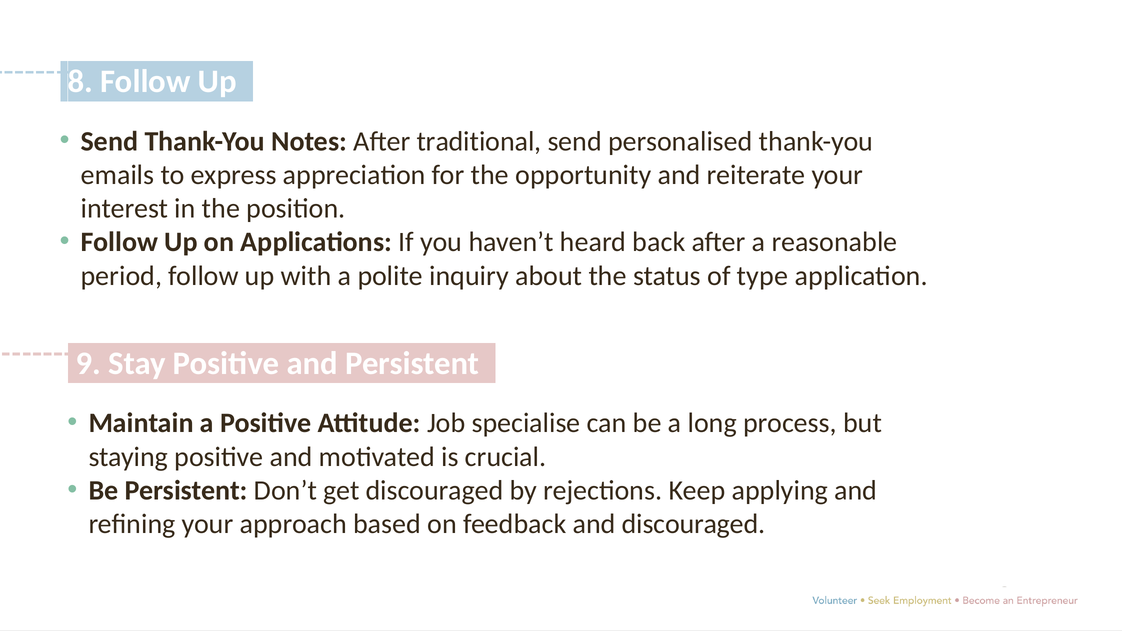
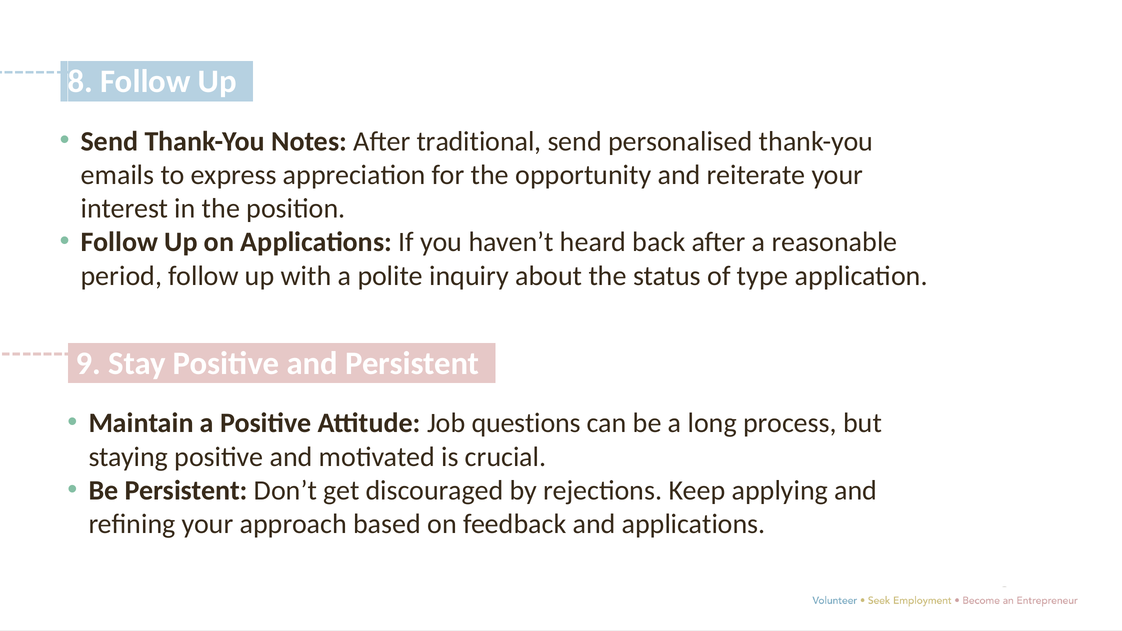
specialise: specialise -> questions
and discouraged: discouraged -> applications
